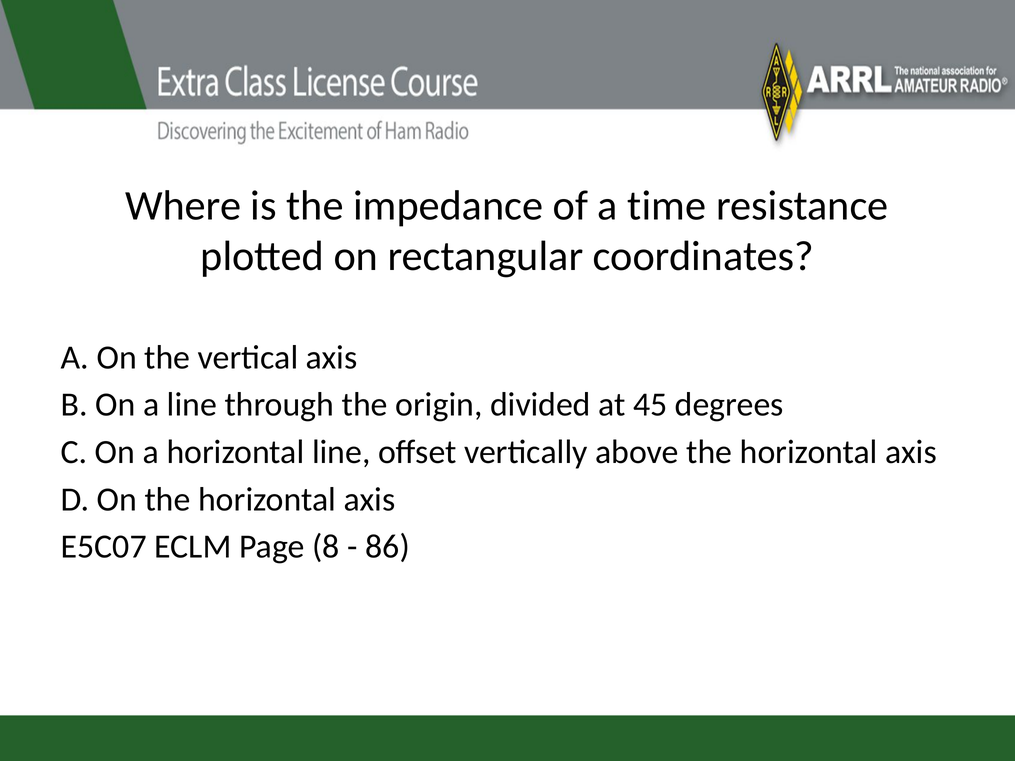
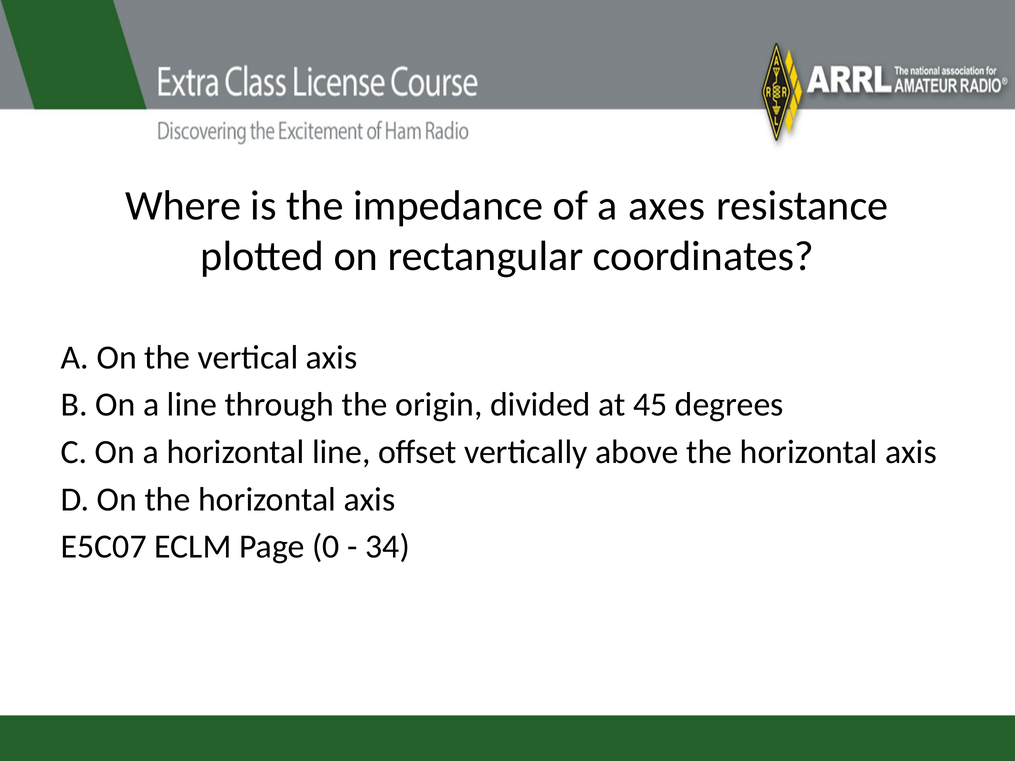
time: time -> axes
8: 8 -> 0
86: 86 -> 34
